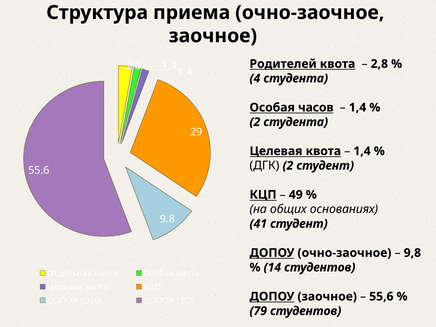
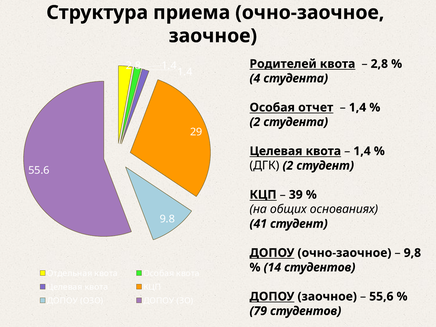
часов: часов -> отчет
49: 49 -> 39
